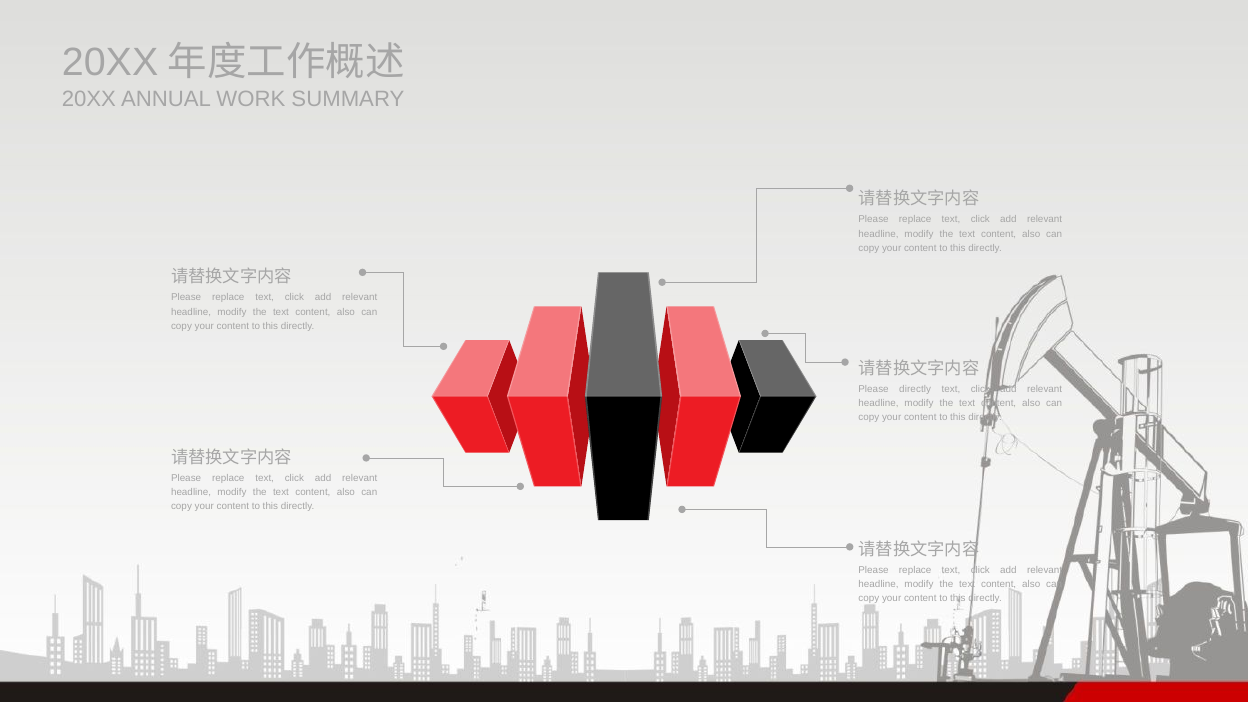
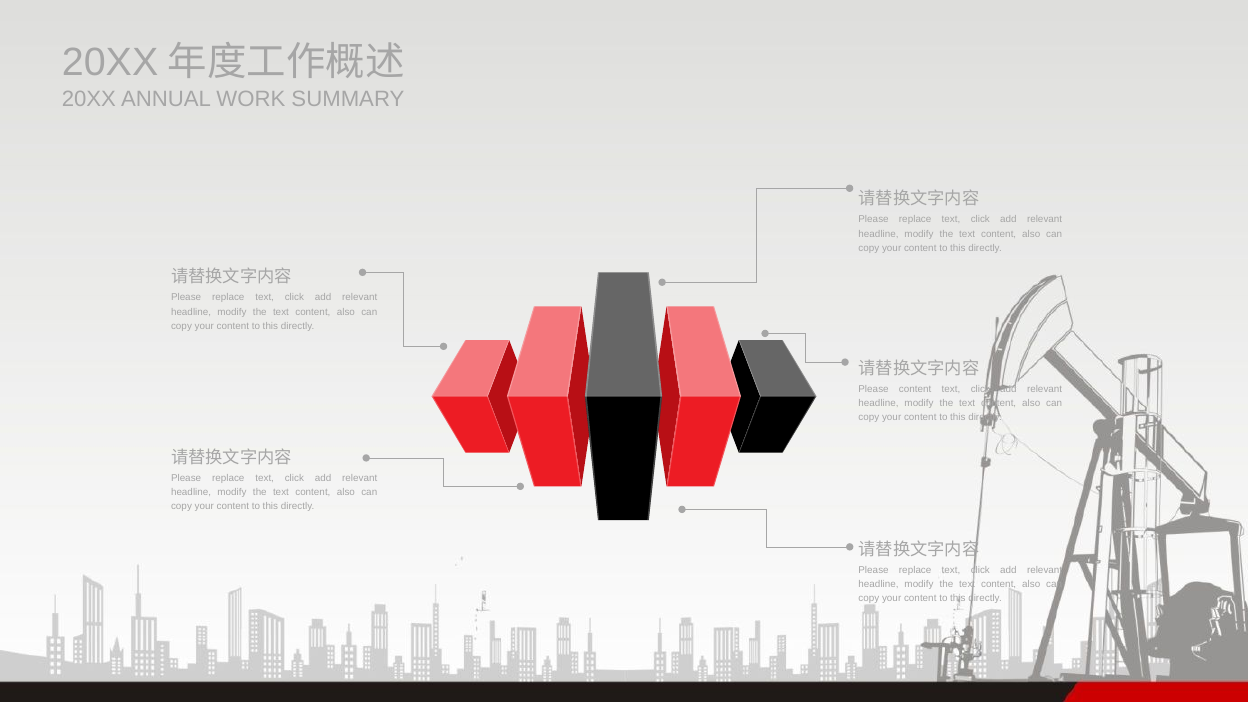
Please directly: directly -> content
